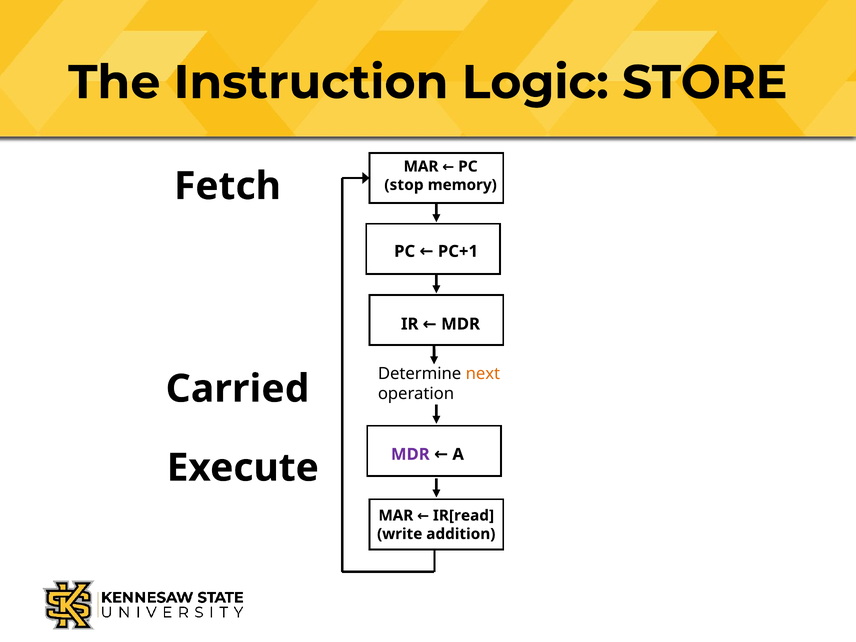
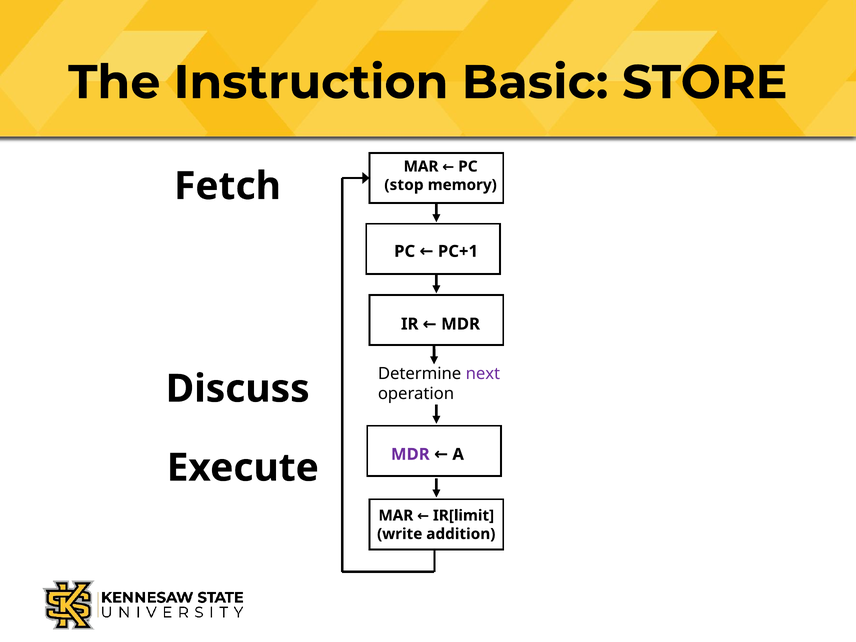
Logic: Logic -> Basic
next colour: orange -> purple
Carried: Carried -> Discuss
IR[read: IR[read -> IR[limit
